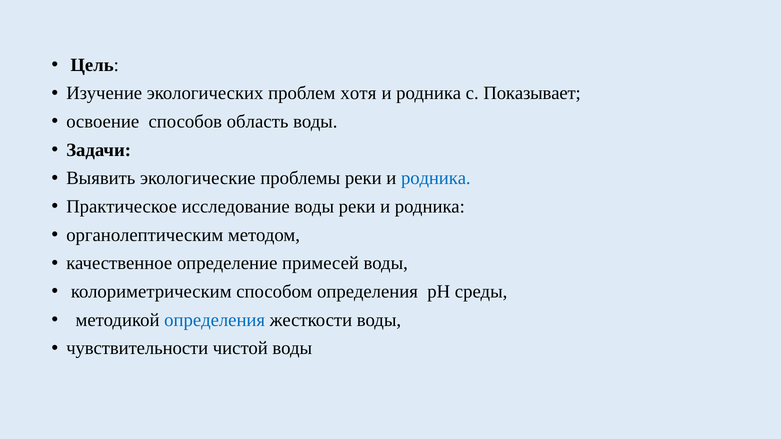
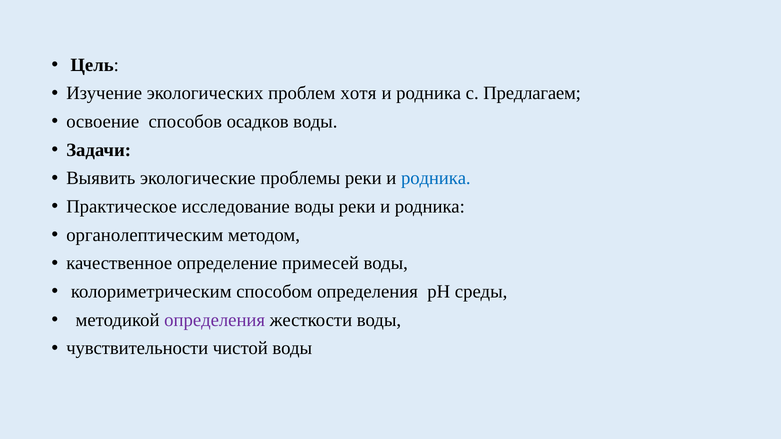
Показывает: Показывает -> Предлагаем
область: область -> осадков
определения at (215, 320) colour: blue -> purple
